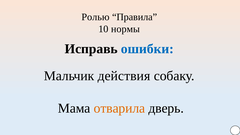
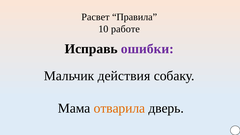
Ролью: Ролью -> Расвет
нормы: нормы -> работе
ошибки colour: blue -> purple
